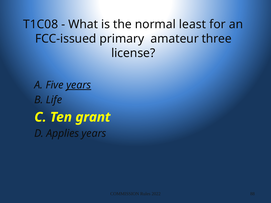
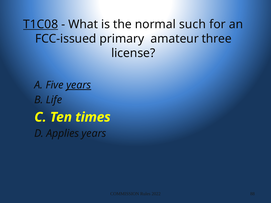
T1C08 underline: none -> present
least: least -> such
grant: grant -> times
